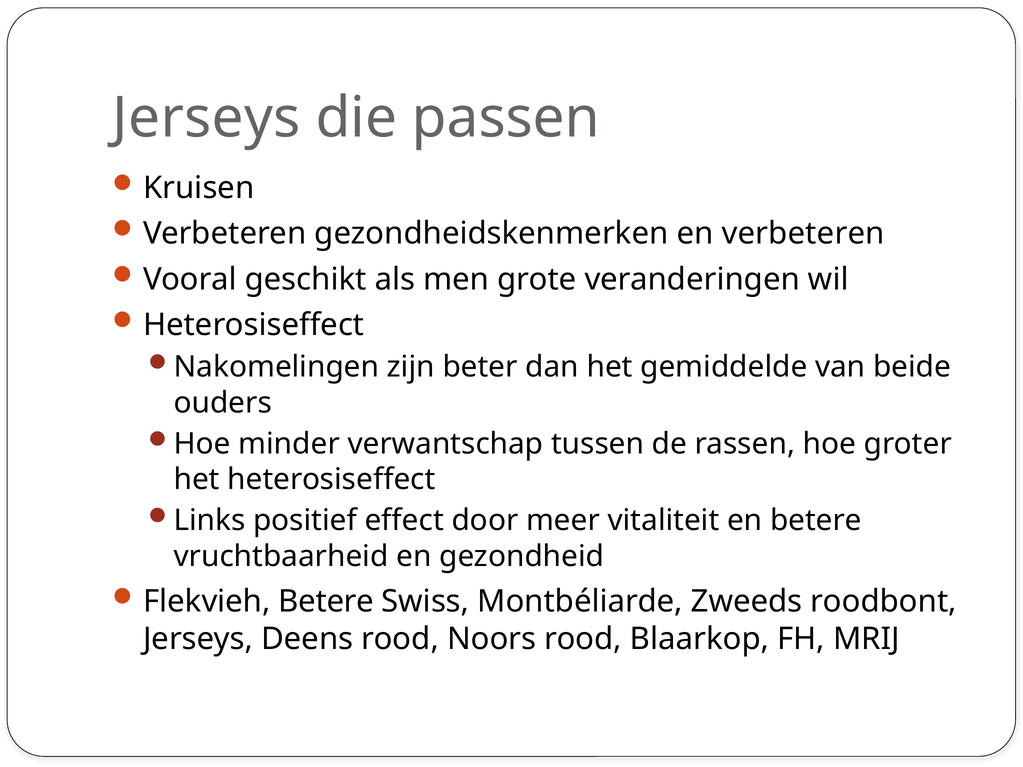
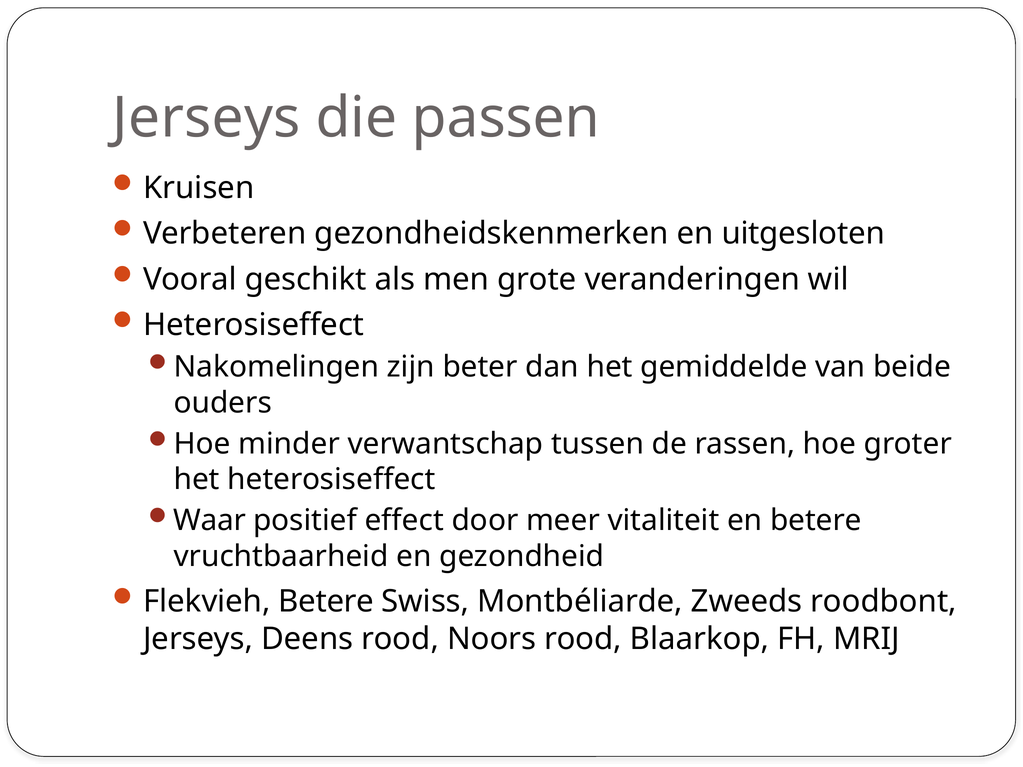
en verbeteren: verbeteren -> uitgesloten
Links: Links -> Waar
